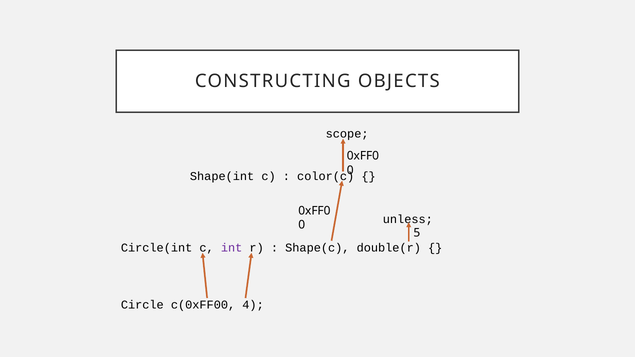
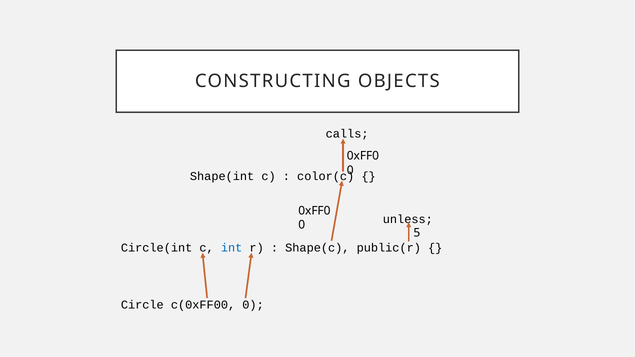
scope: scope -> calls
int colour: purple -> blue
double(r: double(r -> public(r
c(0xFF00 4: 4 -> 0
